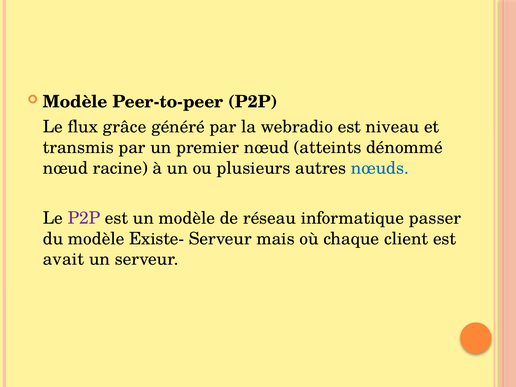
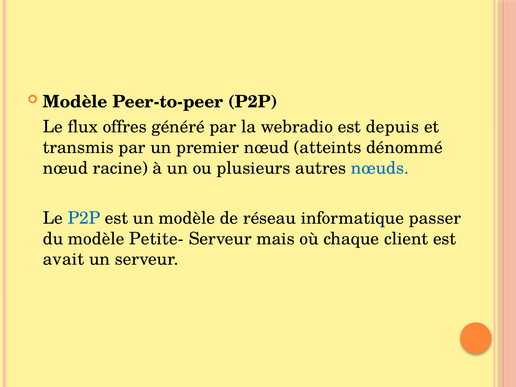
grâce: grâce -> offres
niveau: niveau -> depuis
P2P at (84, 218) colour: purple -> blue
Existe-: Existe- -> Petite-
